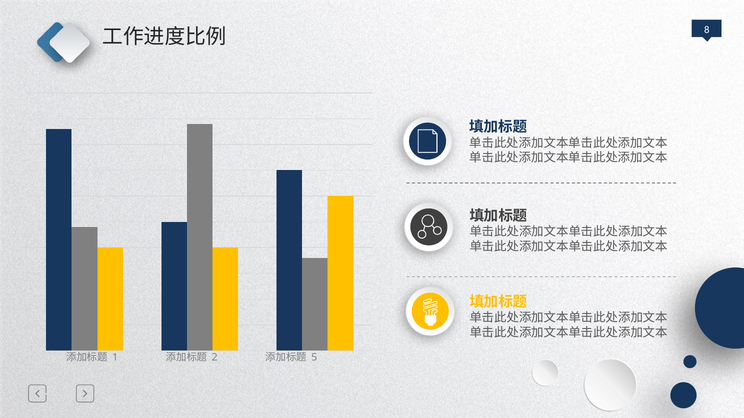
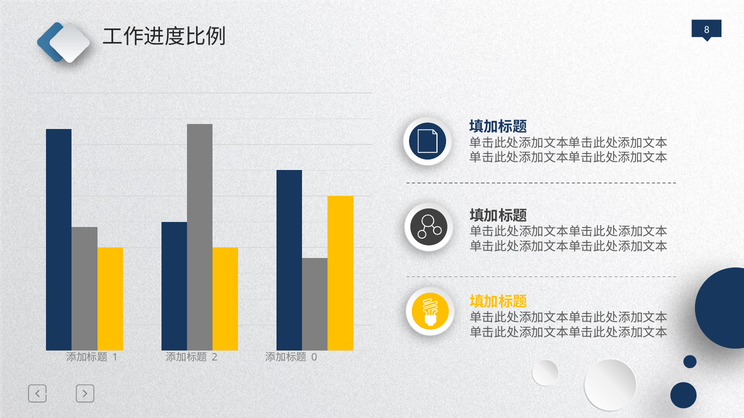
5: 5 -> 0
